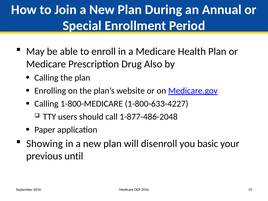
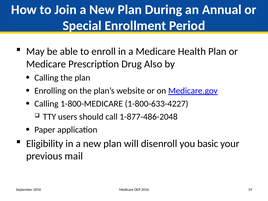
Showing: Showing -> Eligibility
until: until -> mail
